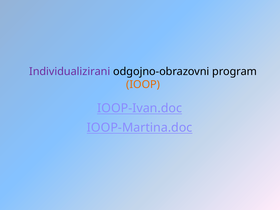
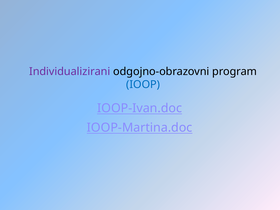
IOOP colour: orange -> blue
